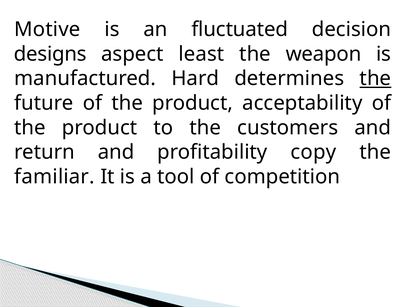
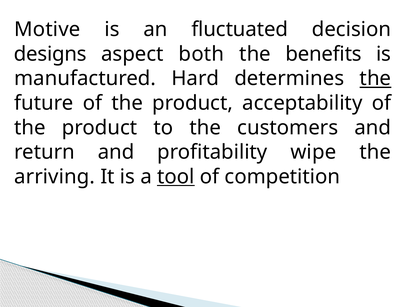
least: least -> both
weapon: weapon -> benefits
copy: copy -> wipe
familiar: familiar -> arriving
tool underline: none -> present
